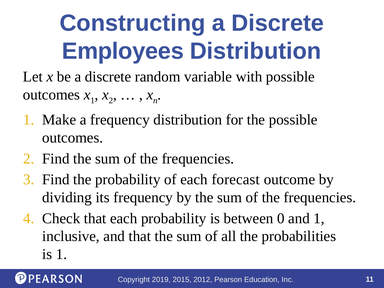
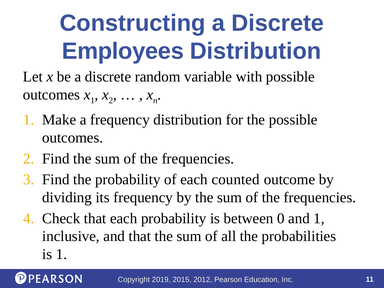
forecast: forecast -> counted
